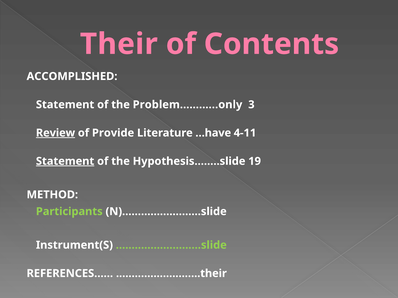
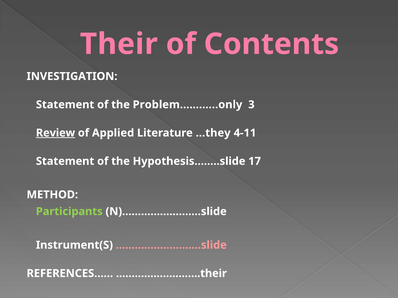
ACCOMPLISHED: ACCOMPLISHED -> INVESTIGATION
Provide: Provide -> Applied
…have: …have -> …they
Statement at (65, 161) underline: present -> none
19: 19 -> 17
………………………slide colour: light green -> pink
